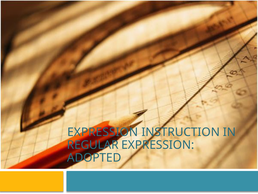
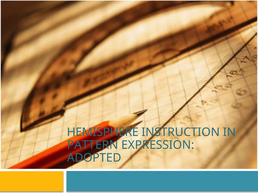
EXPRESSION at (103, 132): EXPRESSION -> HEMISPHERE
REGULAR: REGULAR -> PATTERN
